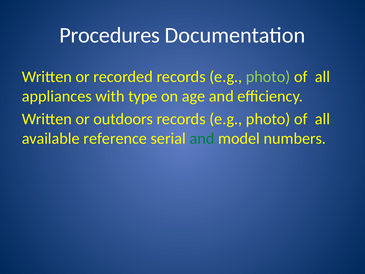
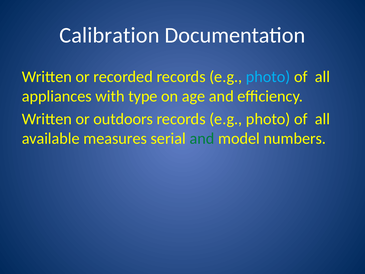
Procedures: Procedures -> Calibration
photo at (268, 77) colour: light green -> light blue
reference: reference -> measures
